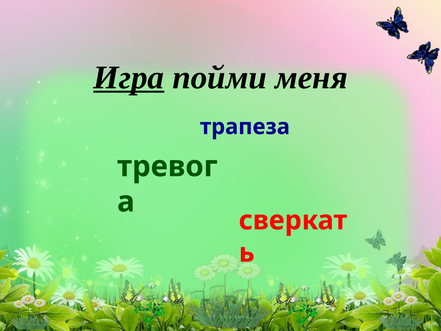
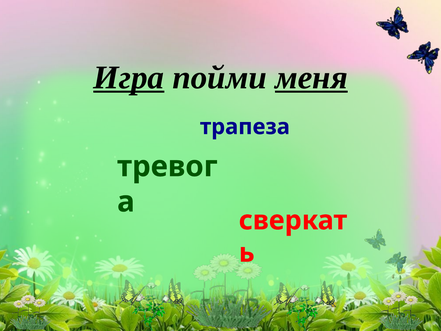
меня underline: none -> present
